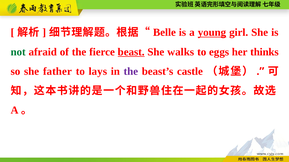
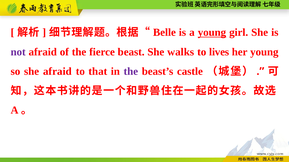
not colour: green -> purple
beast underline: present -> none
eggs: eggs -> lives
her thinks: thinks -> young
she father: father -> afraid
lays: lays -> that
